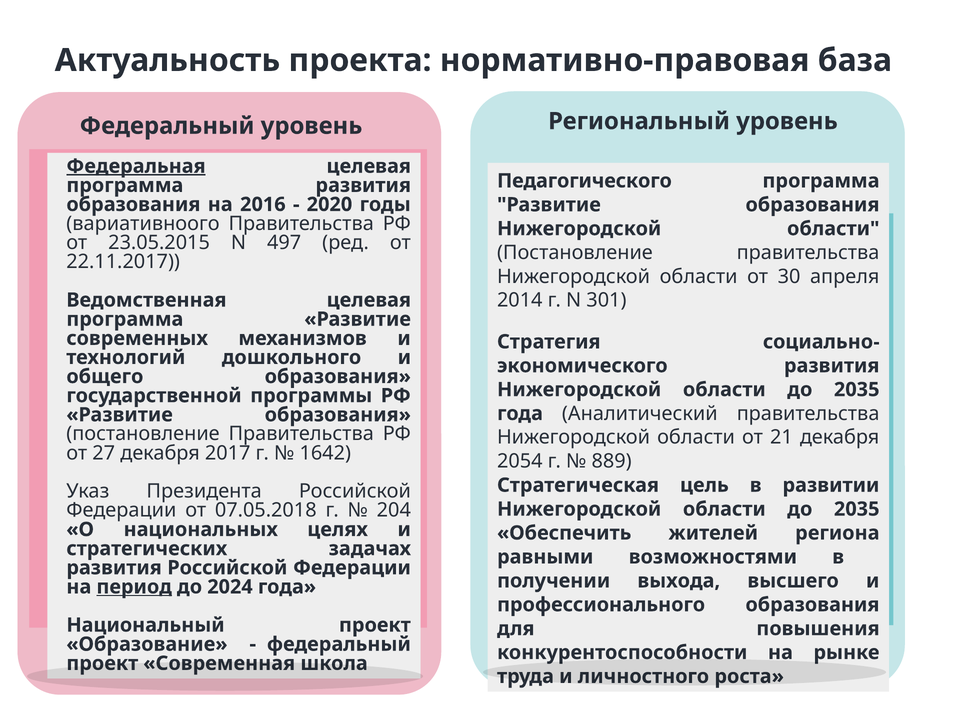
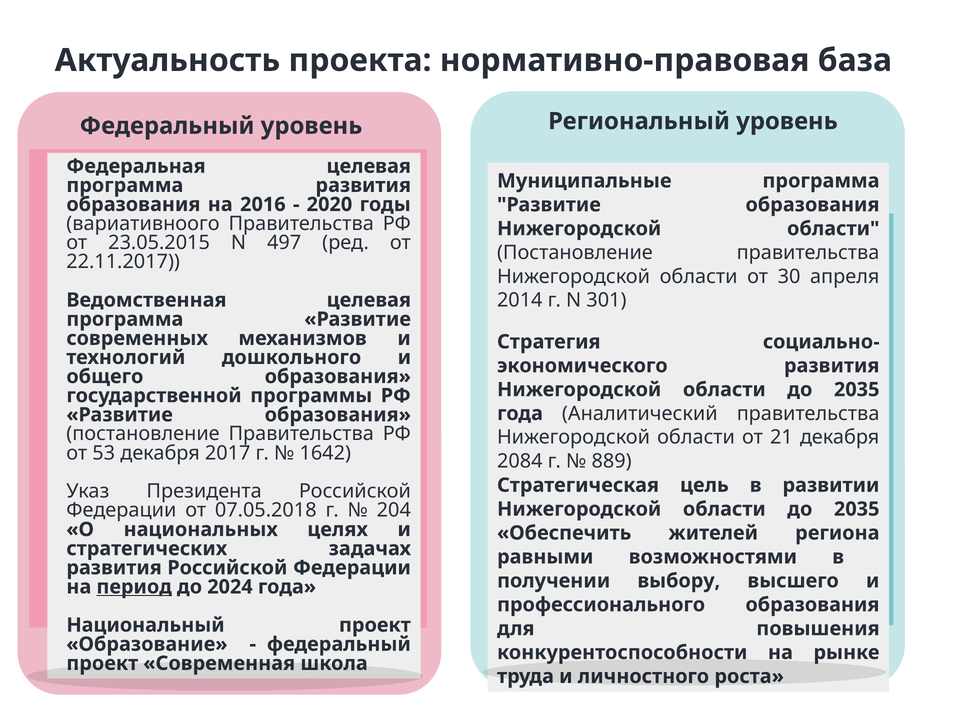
Федеральная underline: present -> none
Педагогического: Педагогического -> Муниципальные
27: 27 -> 53
2054: 2054 -> 2084
выхода: выхода -> выбору
